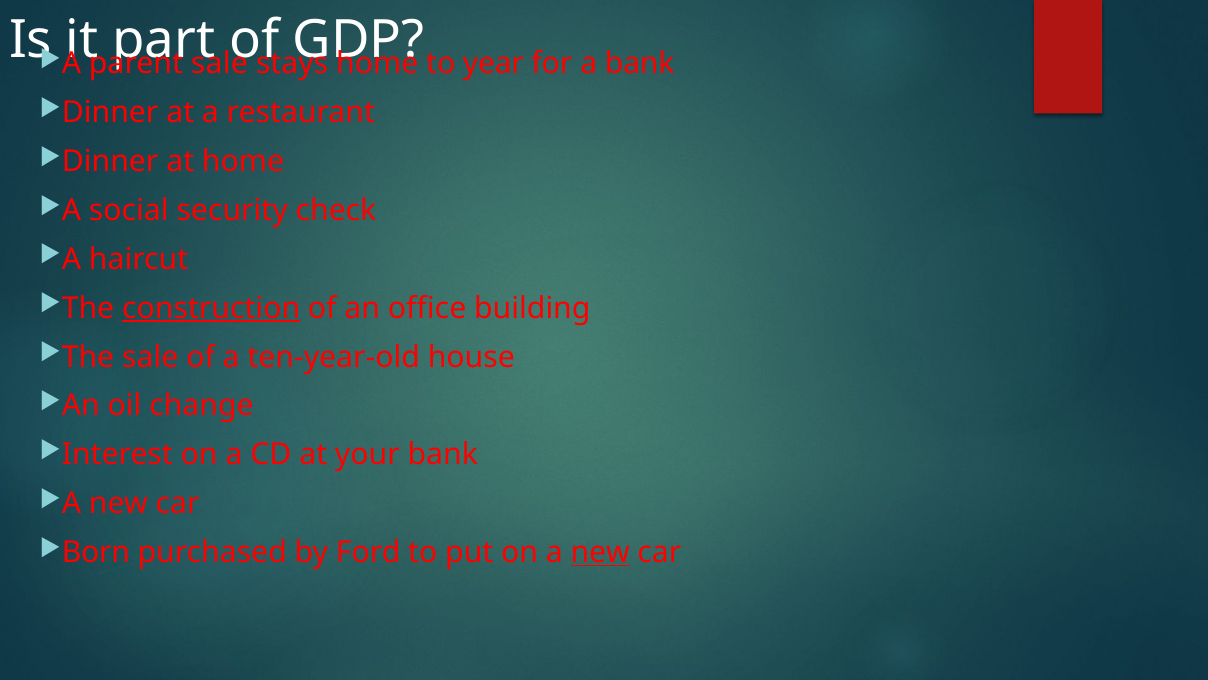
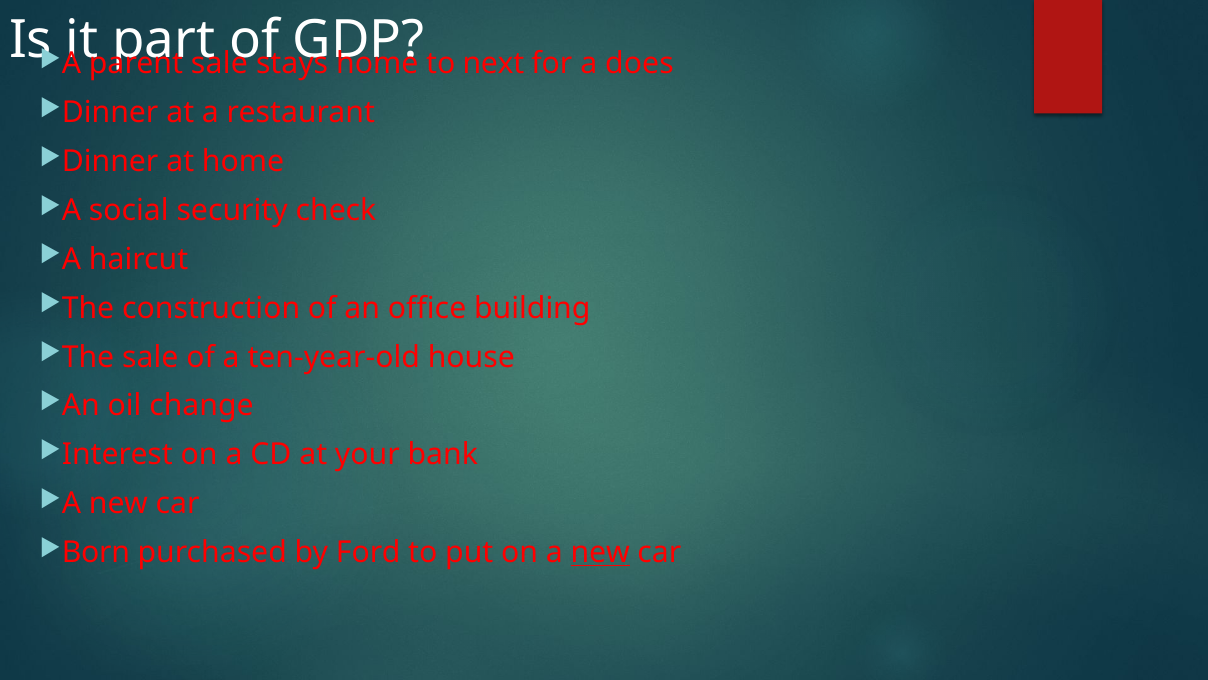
year: year -> next
a bank: bank -> does
construction underline: present -> none
